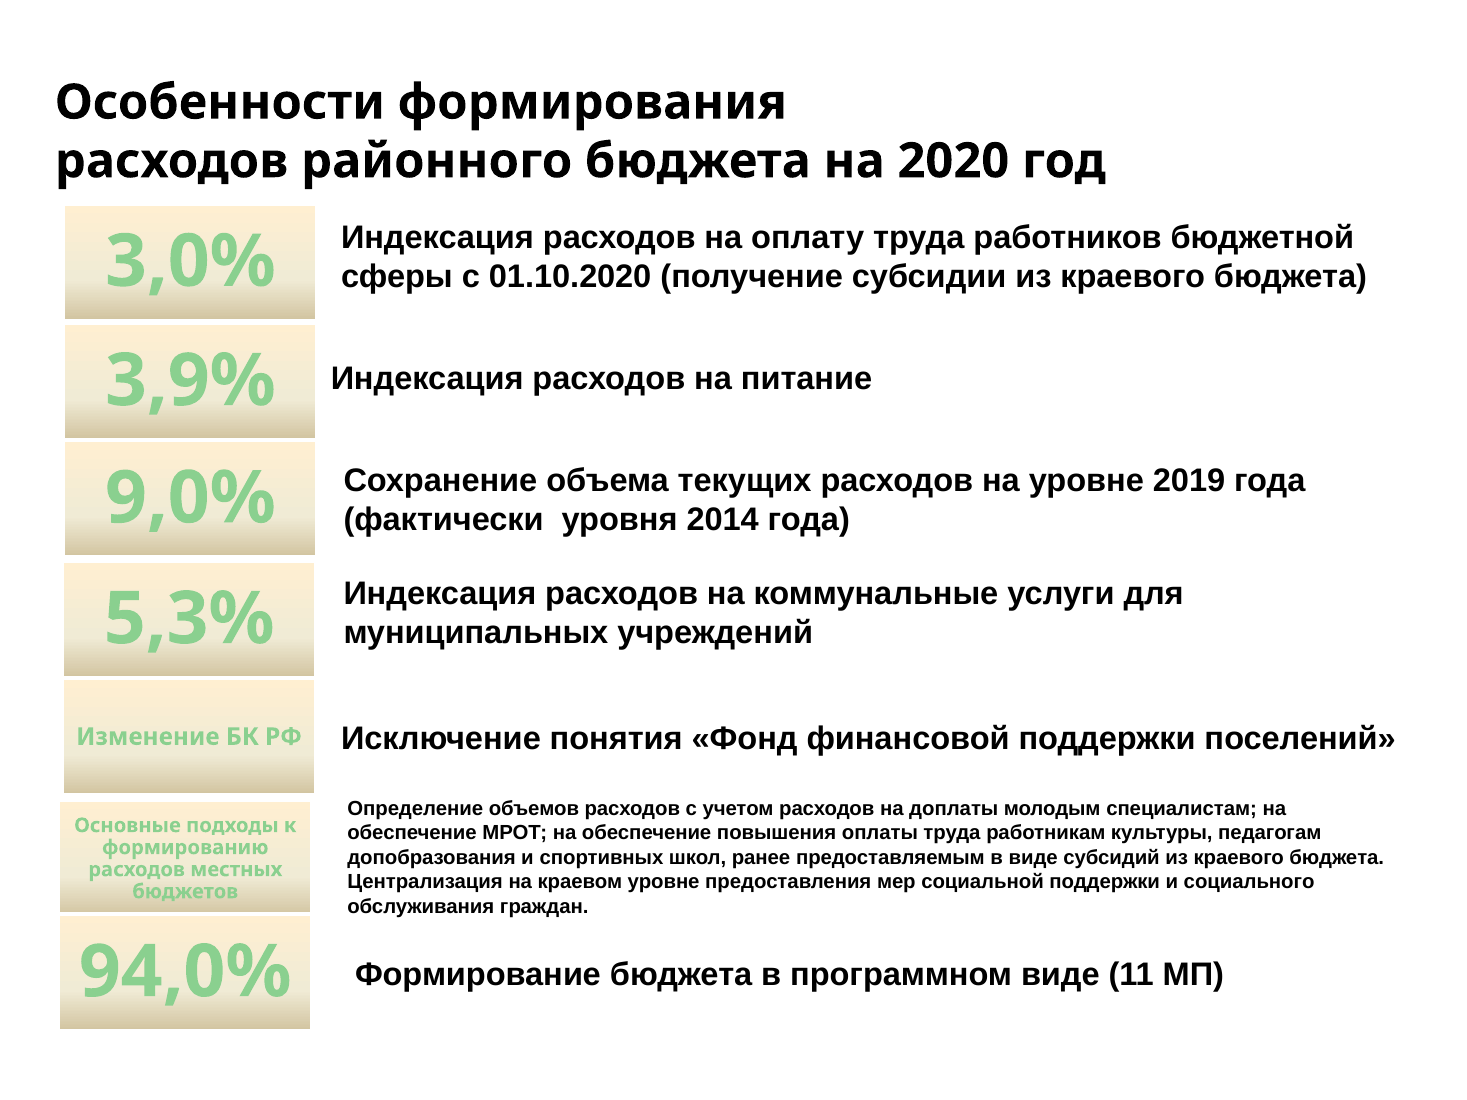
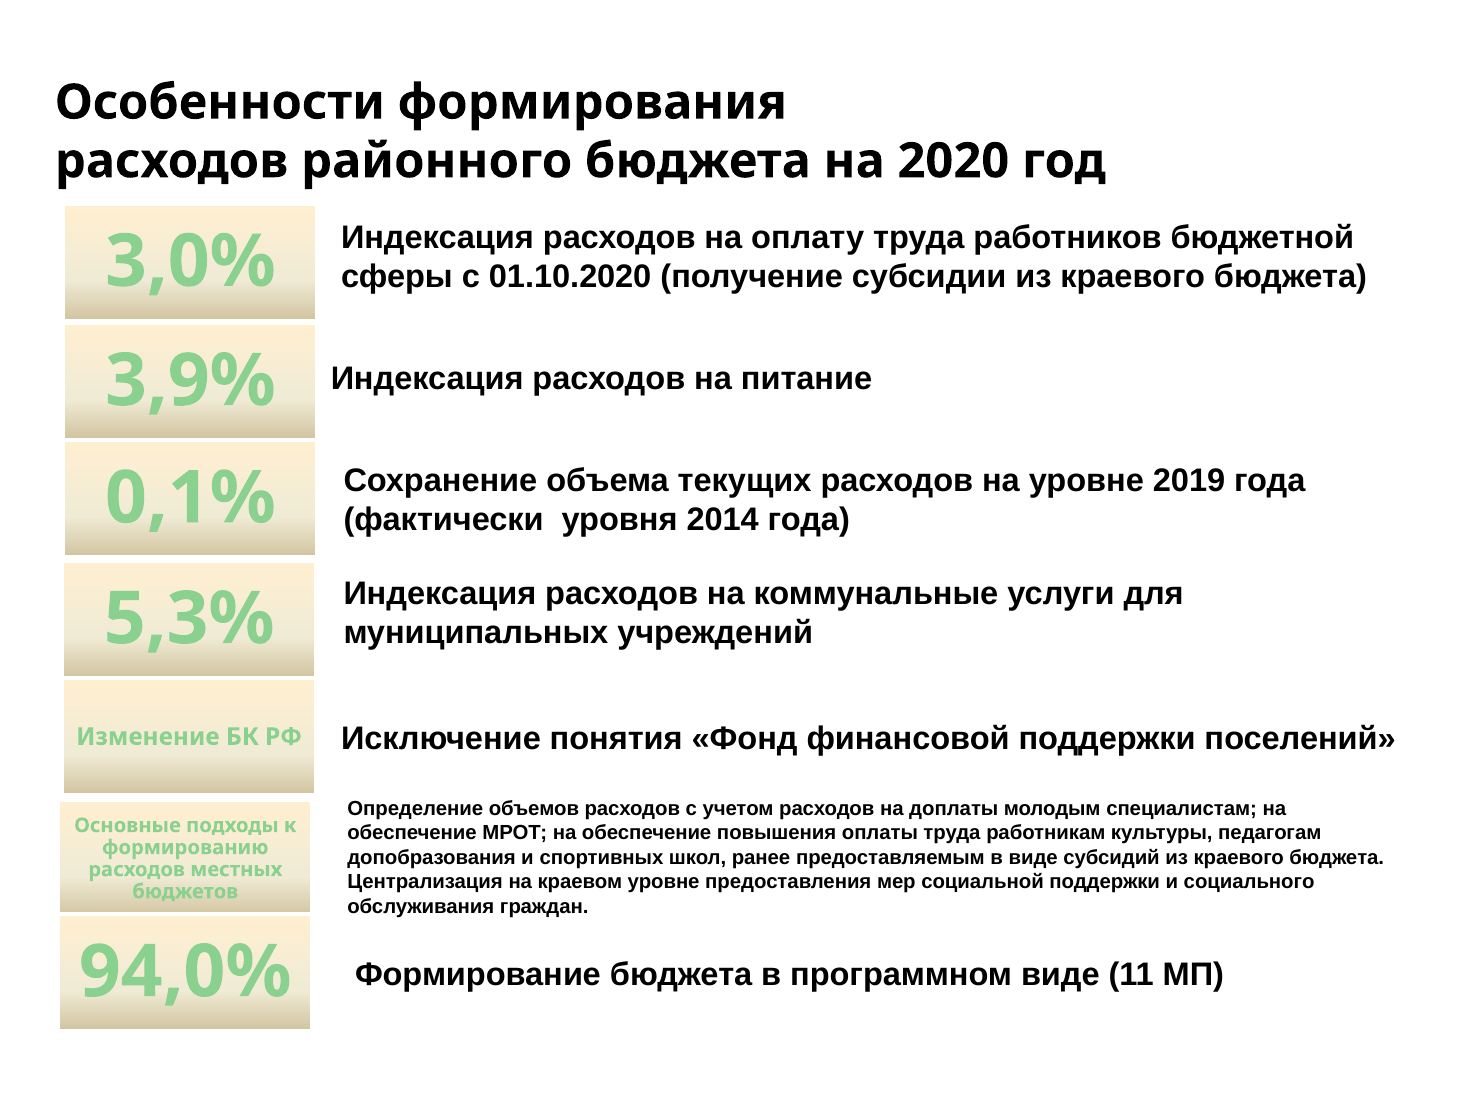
9,0%: 9,0% -> 0,1%
